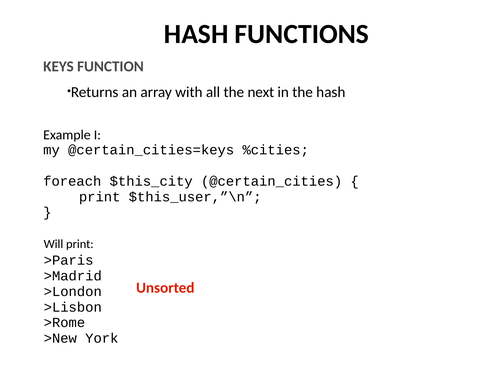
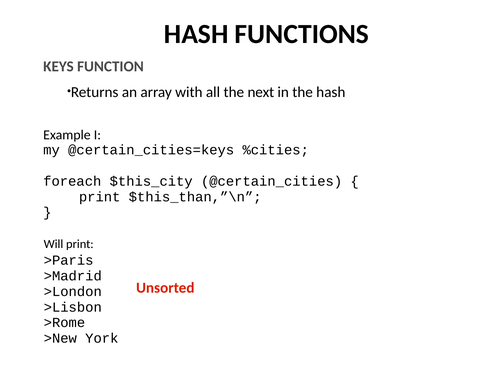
$this_user,”\n: $this_user,”\n -> $this_than,”\n
